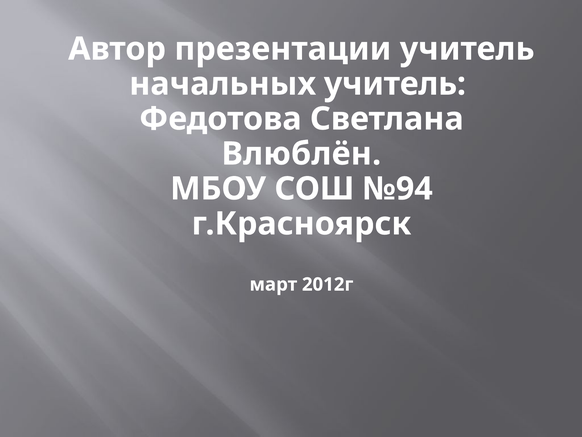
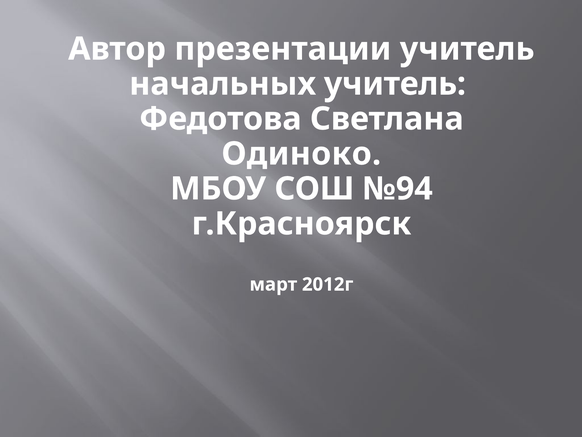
Влюблён: Влюблён -> Одиноко
